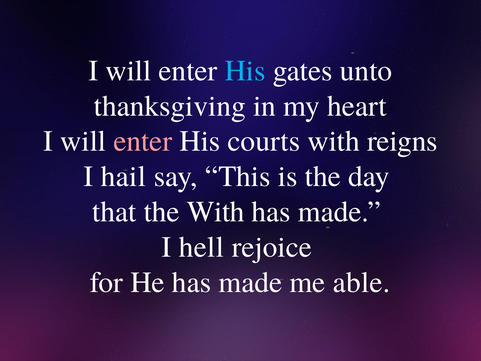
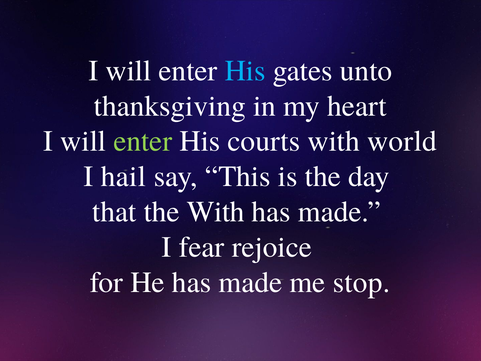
enter at (143, 141) colour: pink -> light green
reigns: reigns -> world
hell: hell -> fear
able: able -> stop
